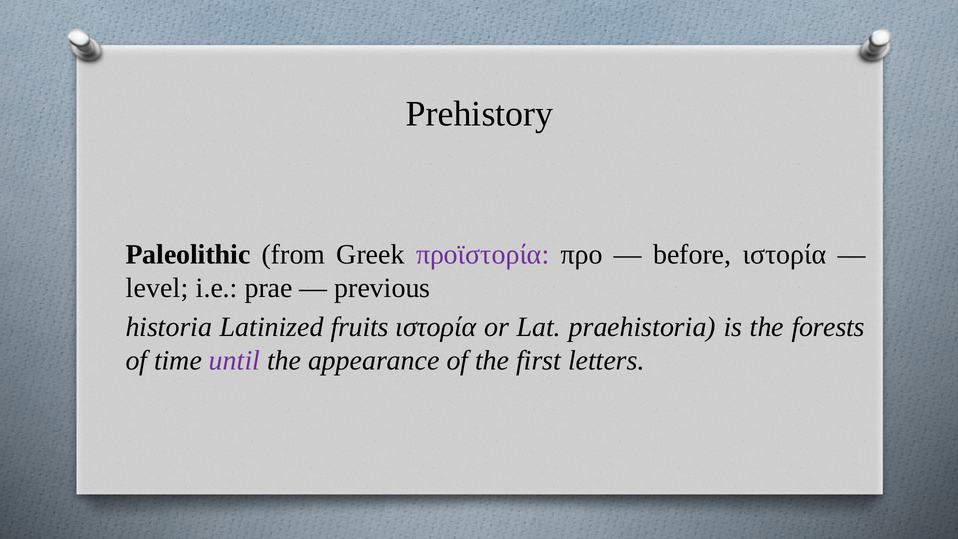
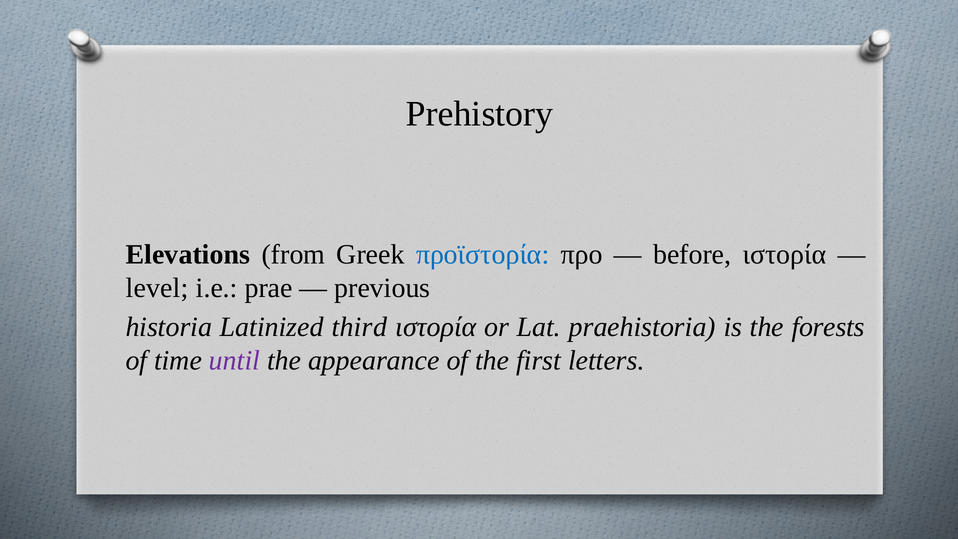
Paleolithic: Paleolithic -> Elevations
προϊστορία colour: purple -> blue
fruits: fruits -> third
